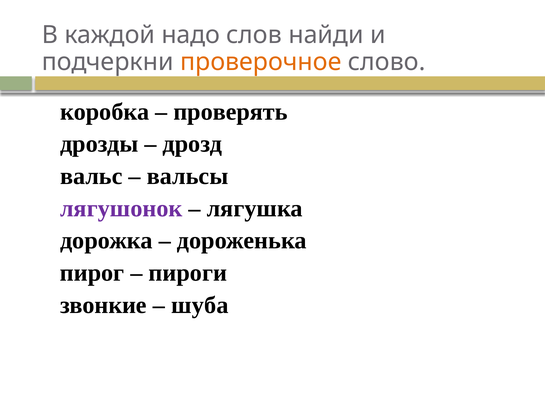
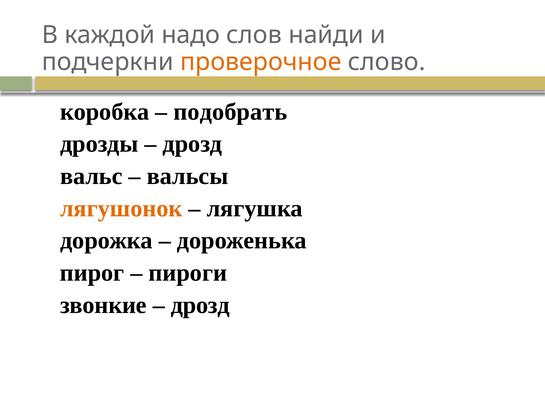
проверять: проверять -> подобрать
лягушонок colour: purple -> orange
шуба at (200, 305): шуба -> дрозд
